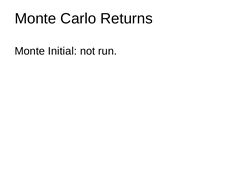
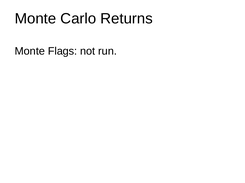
Initial: Initial -> Flags
